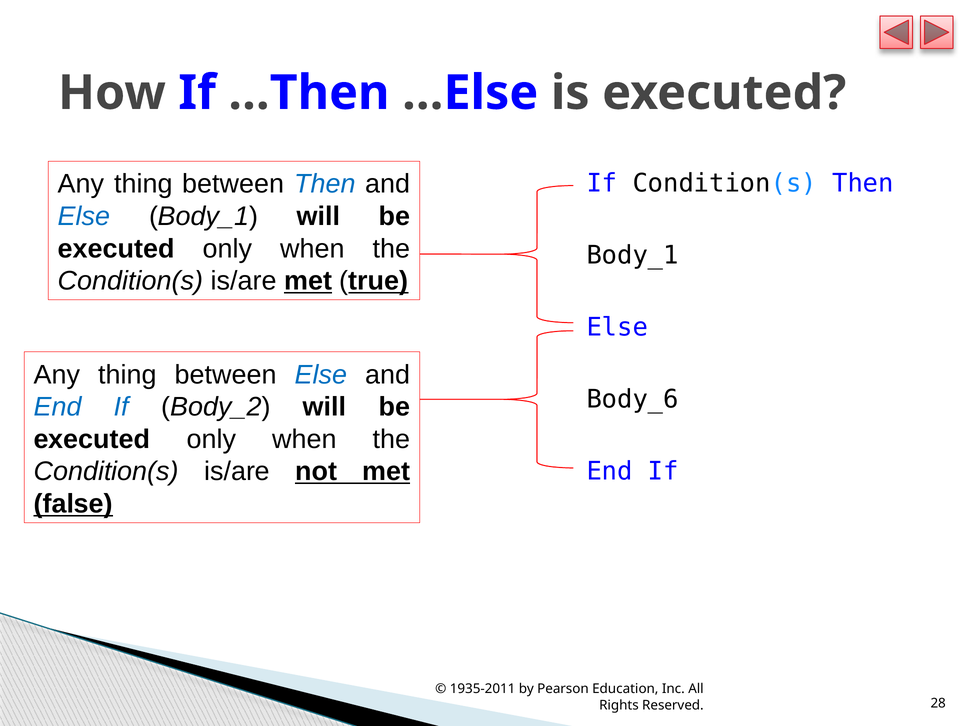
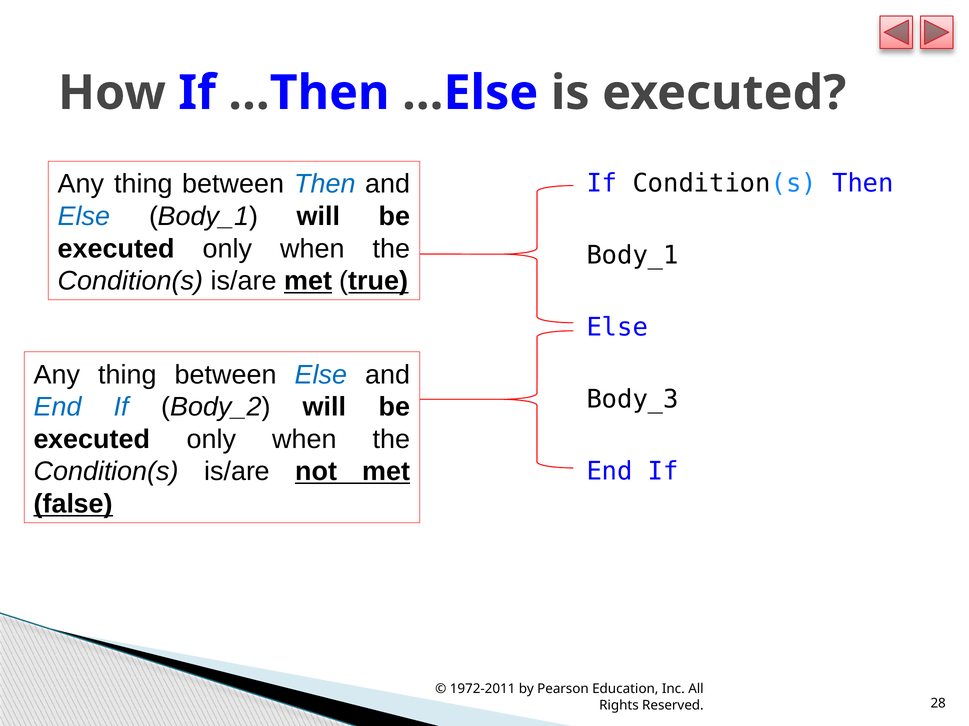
Body_6: Body_6 -> Body_3
1935-2011: 1935-2011 -> 1972-2011
